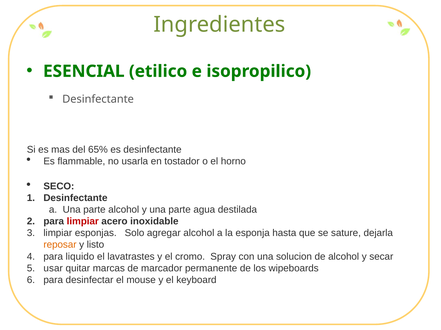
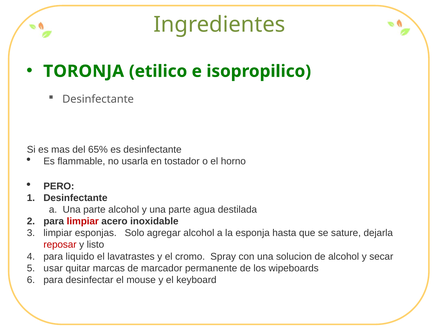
ESENCIAL: ESENCIAL -> TORONJA
SECO: SECO -> PERO
reposar colour: orange -> red
